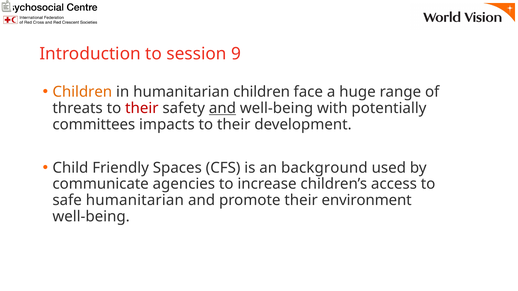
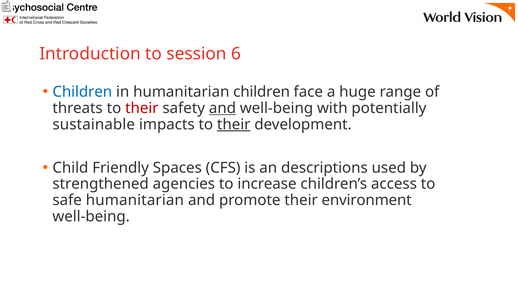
9: 9 -> 6
Children at (82, 92) colour: orange -> blue
committees: committees -> sustainable
their at (234, 125) underline: none -> present
background: background -> descriptions
communicate: communicate -> strengthened
